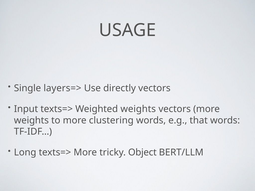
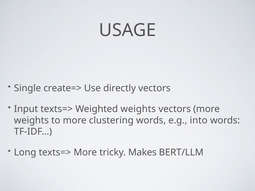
layers=>: layers=> -> create=>
that: that -> into
Object: Object -> Makes
